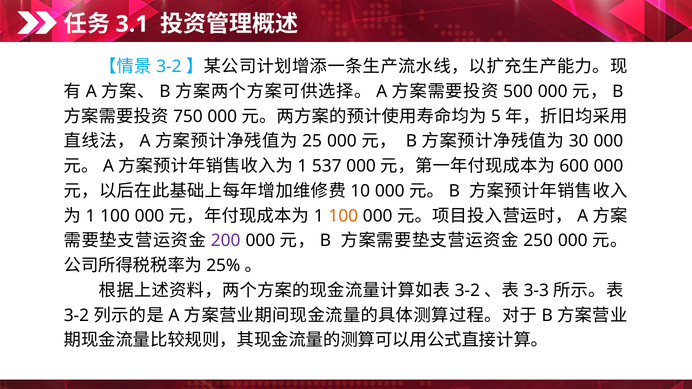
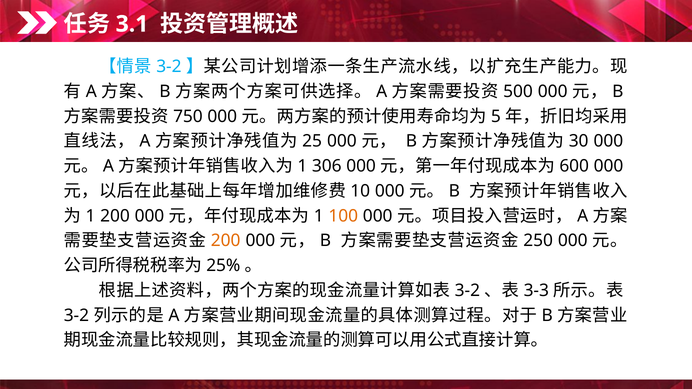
537: 537 -> 306
100 at (115, 216): 100 -> 200
200 at (226, 241) colour: purple -> orange
